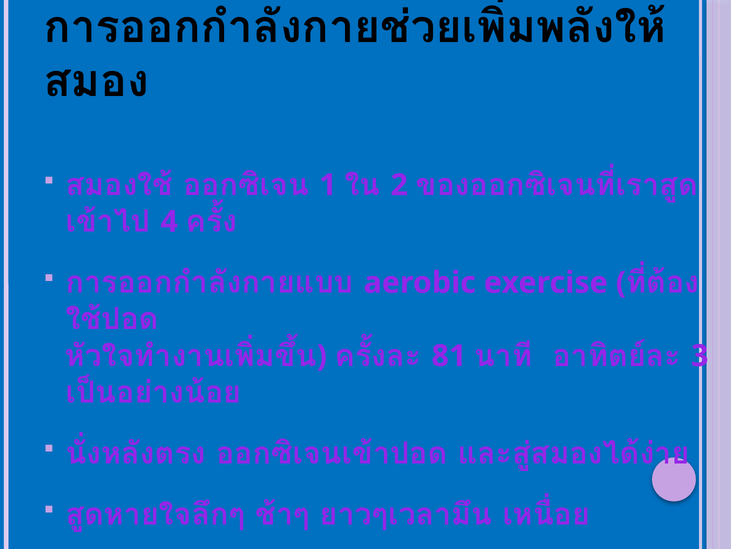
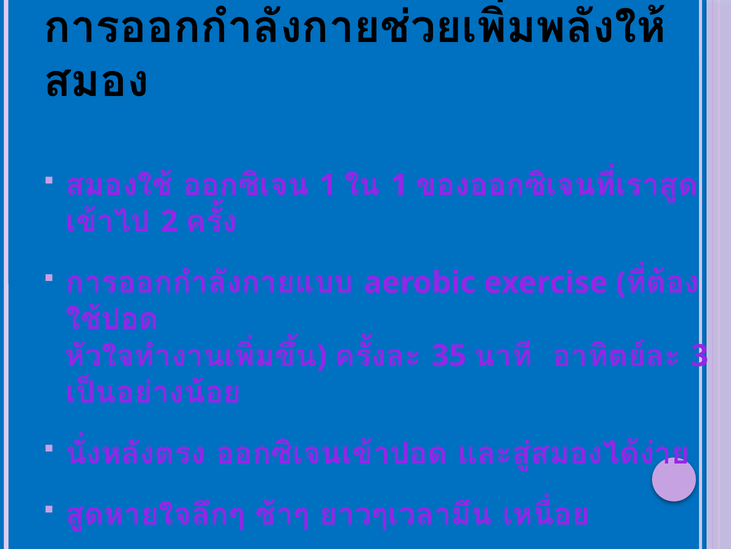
2 at (399, 185): 2 -> 1
4: 4 -> 2
81: 81 -> 35
